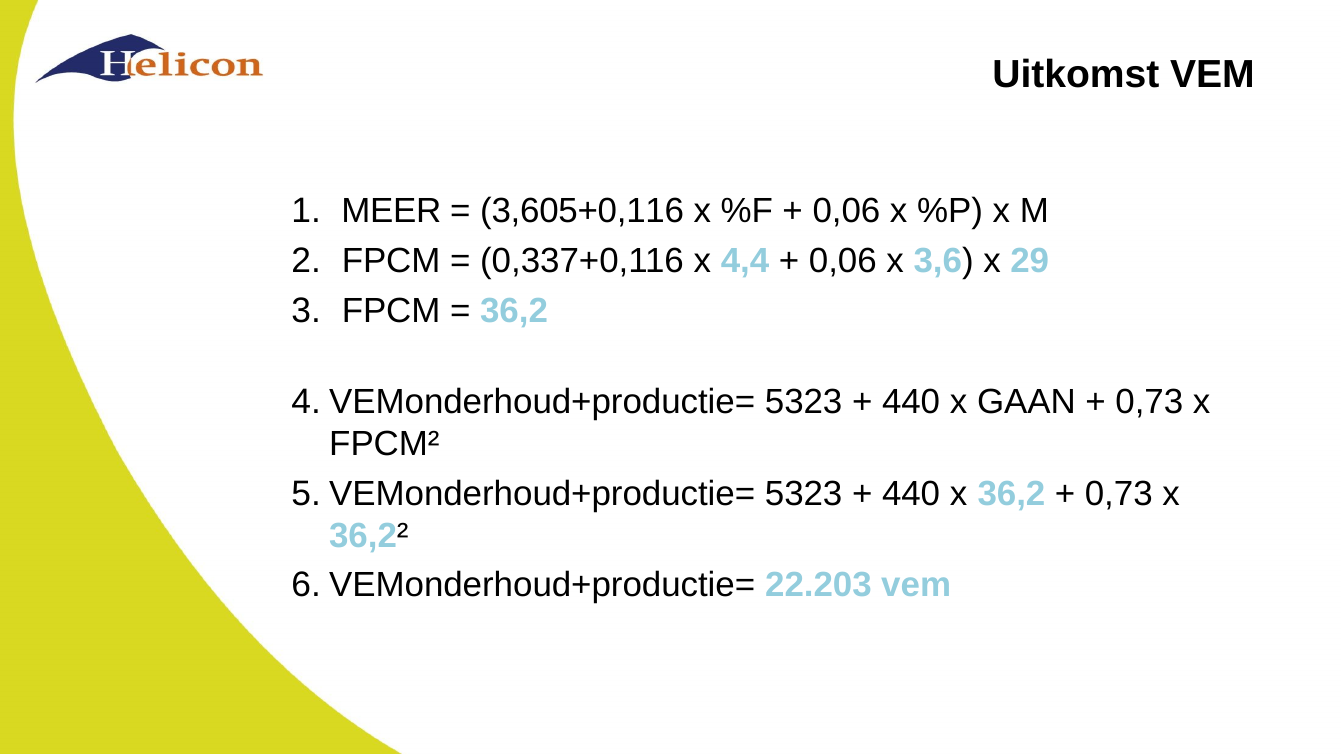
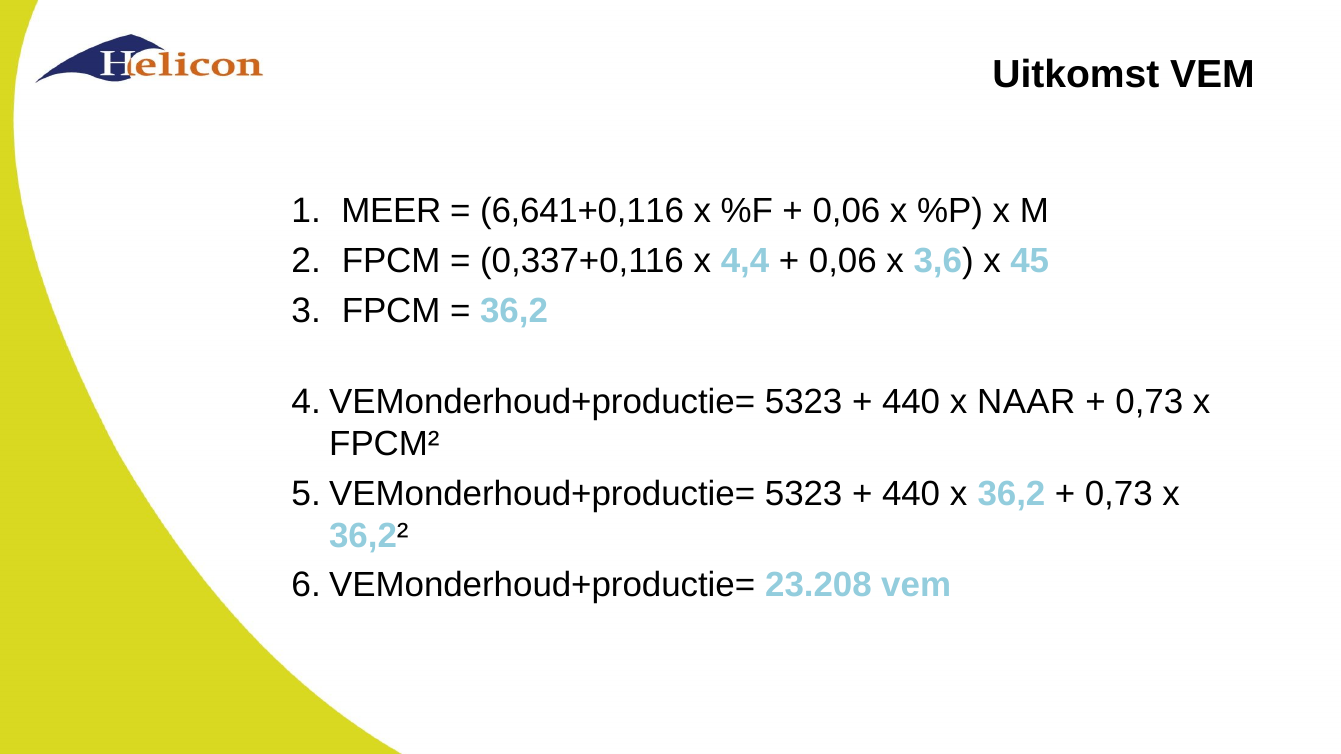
3,605+0,116: 3,605+0,116 -> 6,641+0,116
29: 29 -> 45
GAAN: GAAN -> NAAR
22.203: 22.203 -> 23.208
